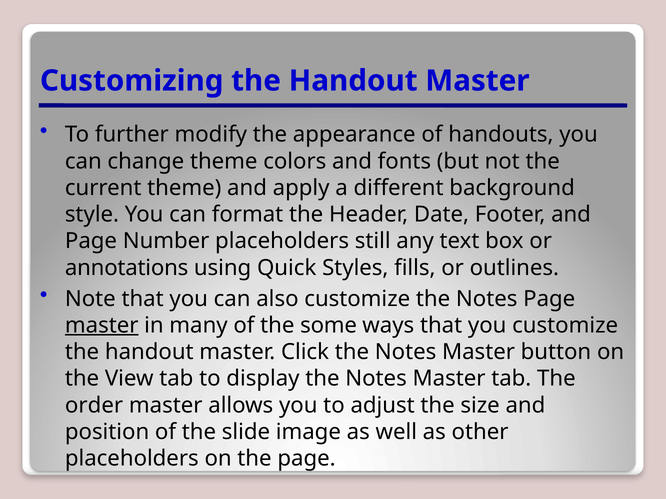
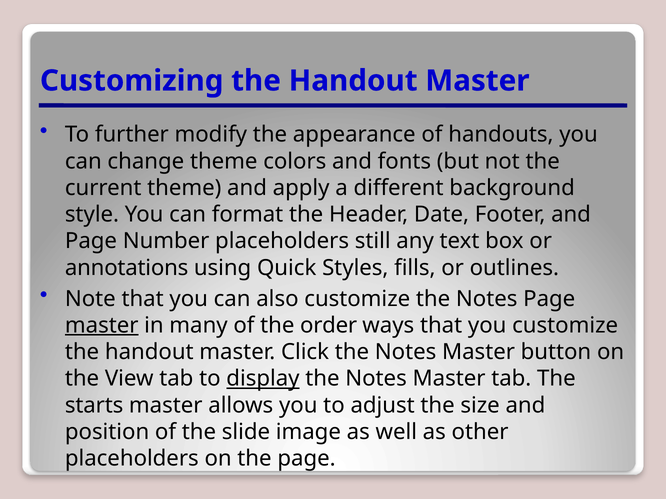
some: some -> order
display underline: none -> present
order: order -> starts
